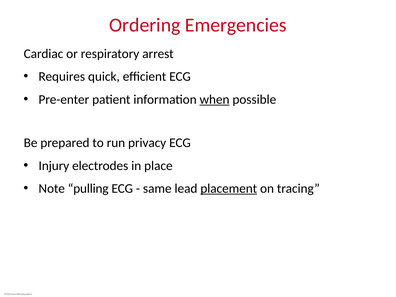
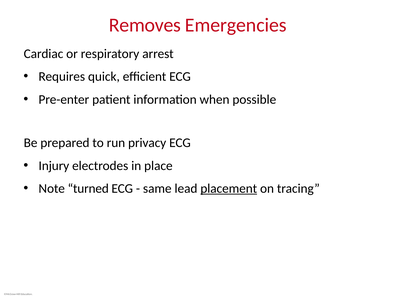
Ordering: Ordering -> Removes
when underline: present -> none
pulling: pulling -> turned
